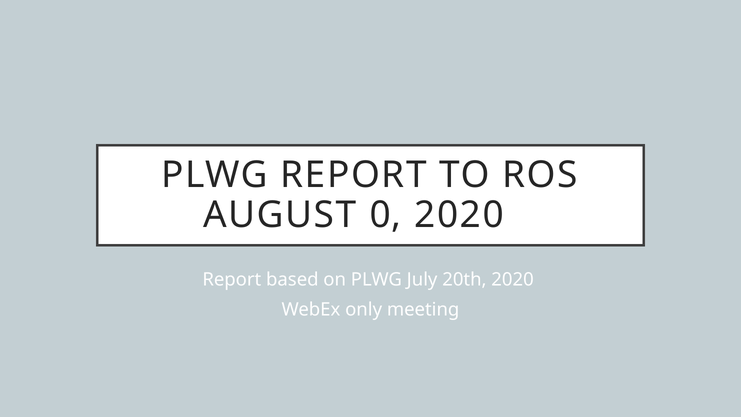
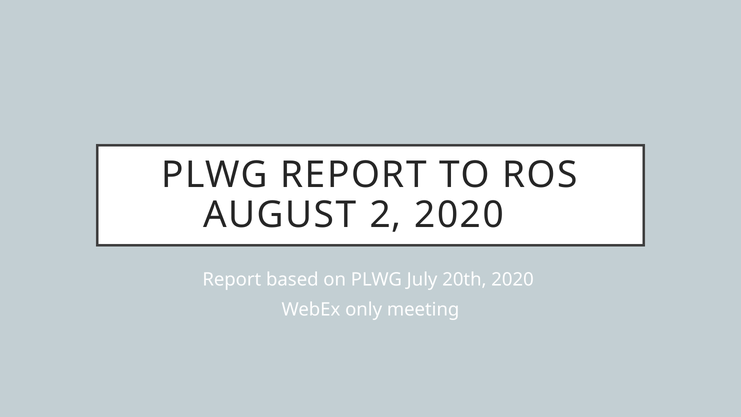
0: 0 -> 2
